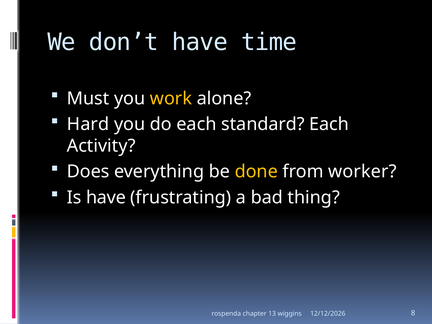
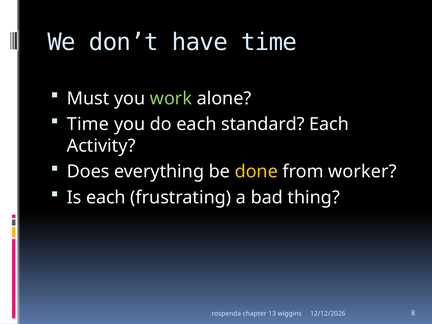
work colour: yellow -> light green
Hard at (88, 124): Hard -> Time
Is have: have -> each
